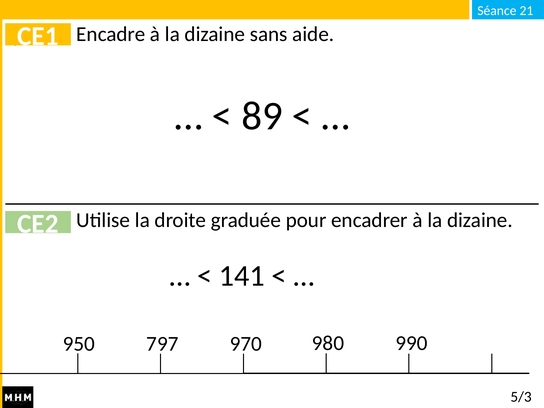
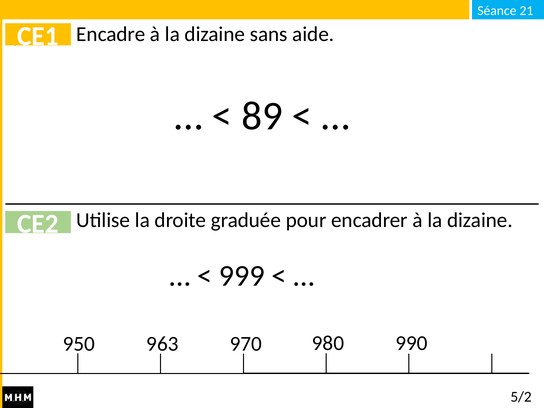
141: 141 -> 999
797: 797 -> 963
5/3: 5/3 -> 5/2
